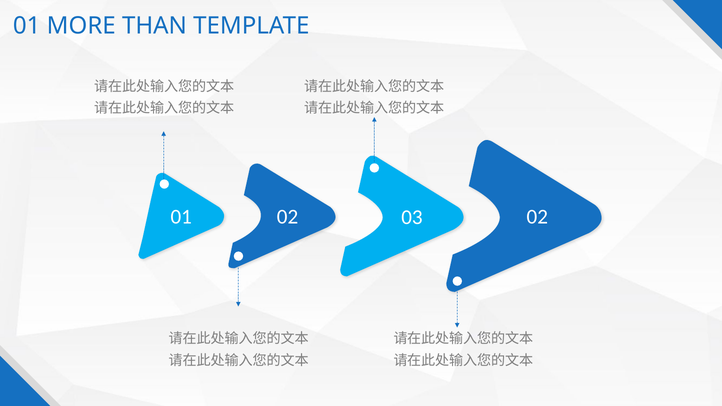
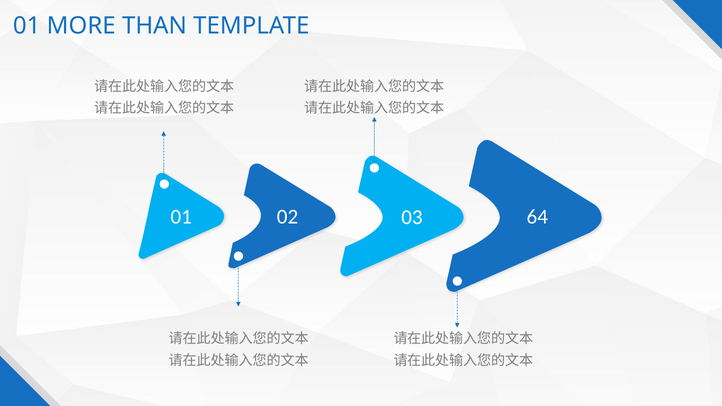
01 02: 02 -> 64
